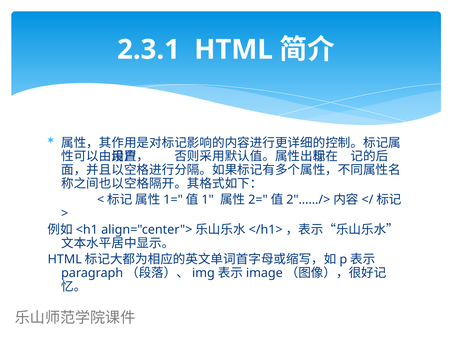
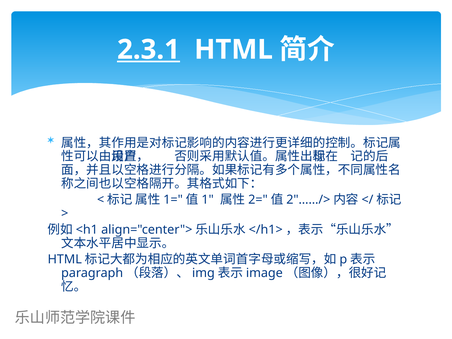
2.3.1 underline: none -> present
